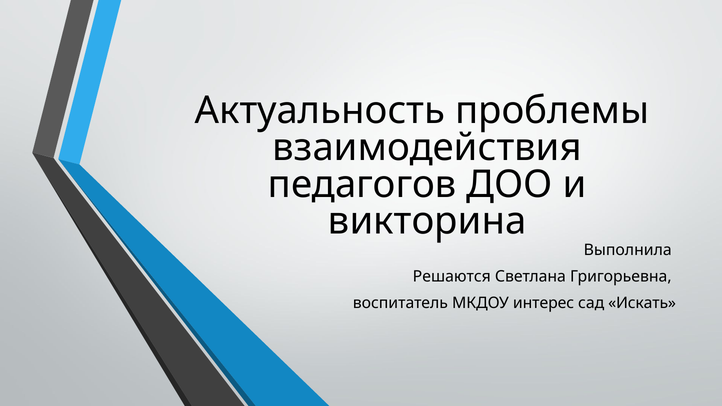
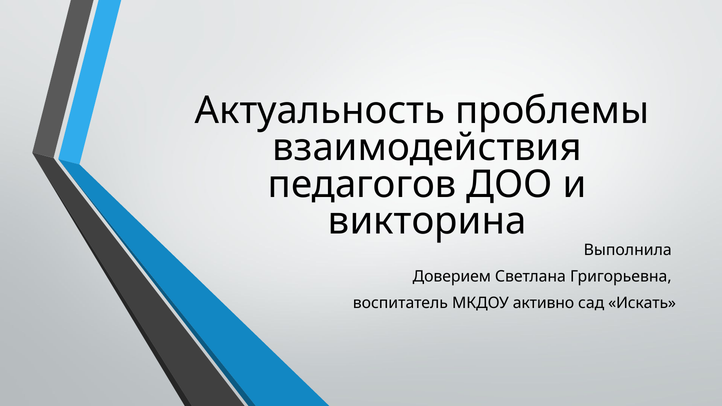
Решаются: Решаются -> Доверием
интерес: интерес -> активно
